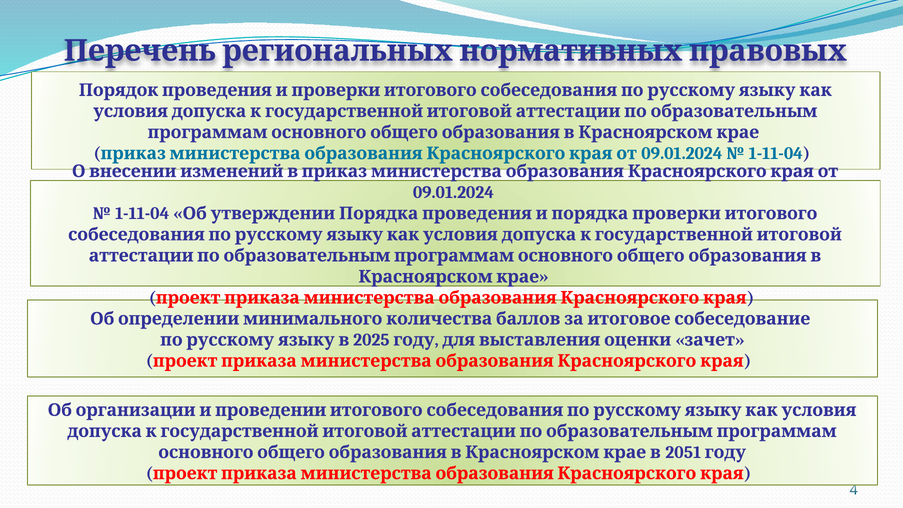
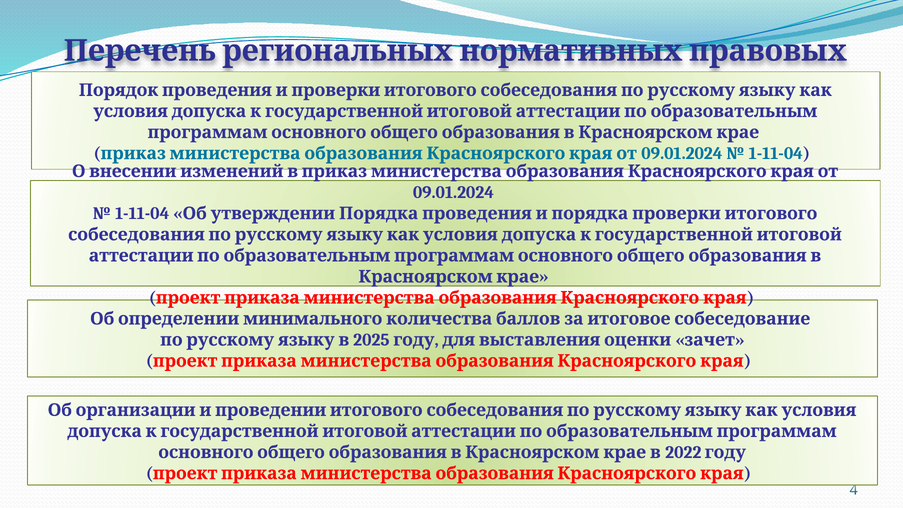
2051: 2051 -> 2022
